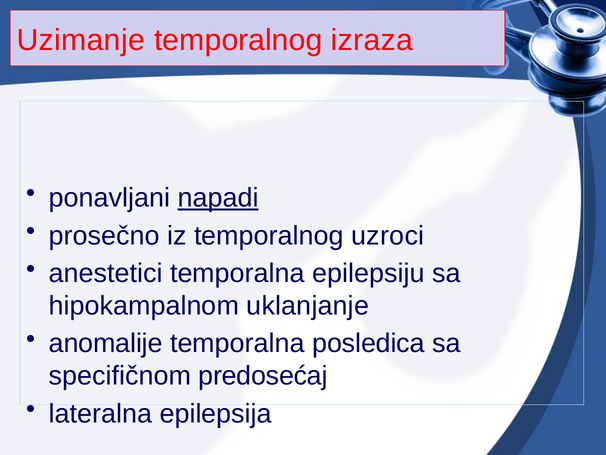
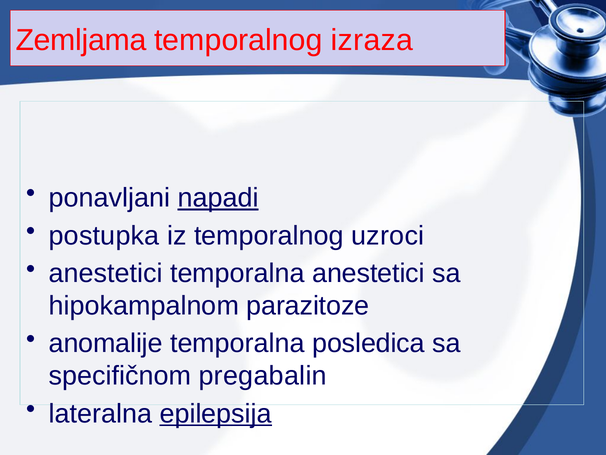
Uzimanje: Uzimanje -> Zemljama
prosečno: prosečno -> postupka
temporalna epilepsiju: epilepsiju -> anestetici
uklanjanje: uklanjanje -> parazitoze
predosećaj: predosećaj -> pregabalin
epilepsija underline: none -> present
